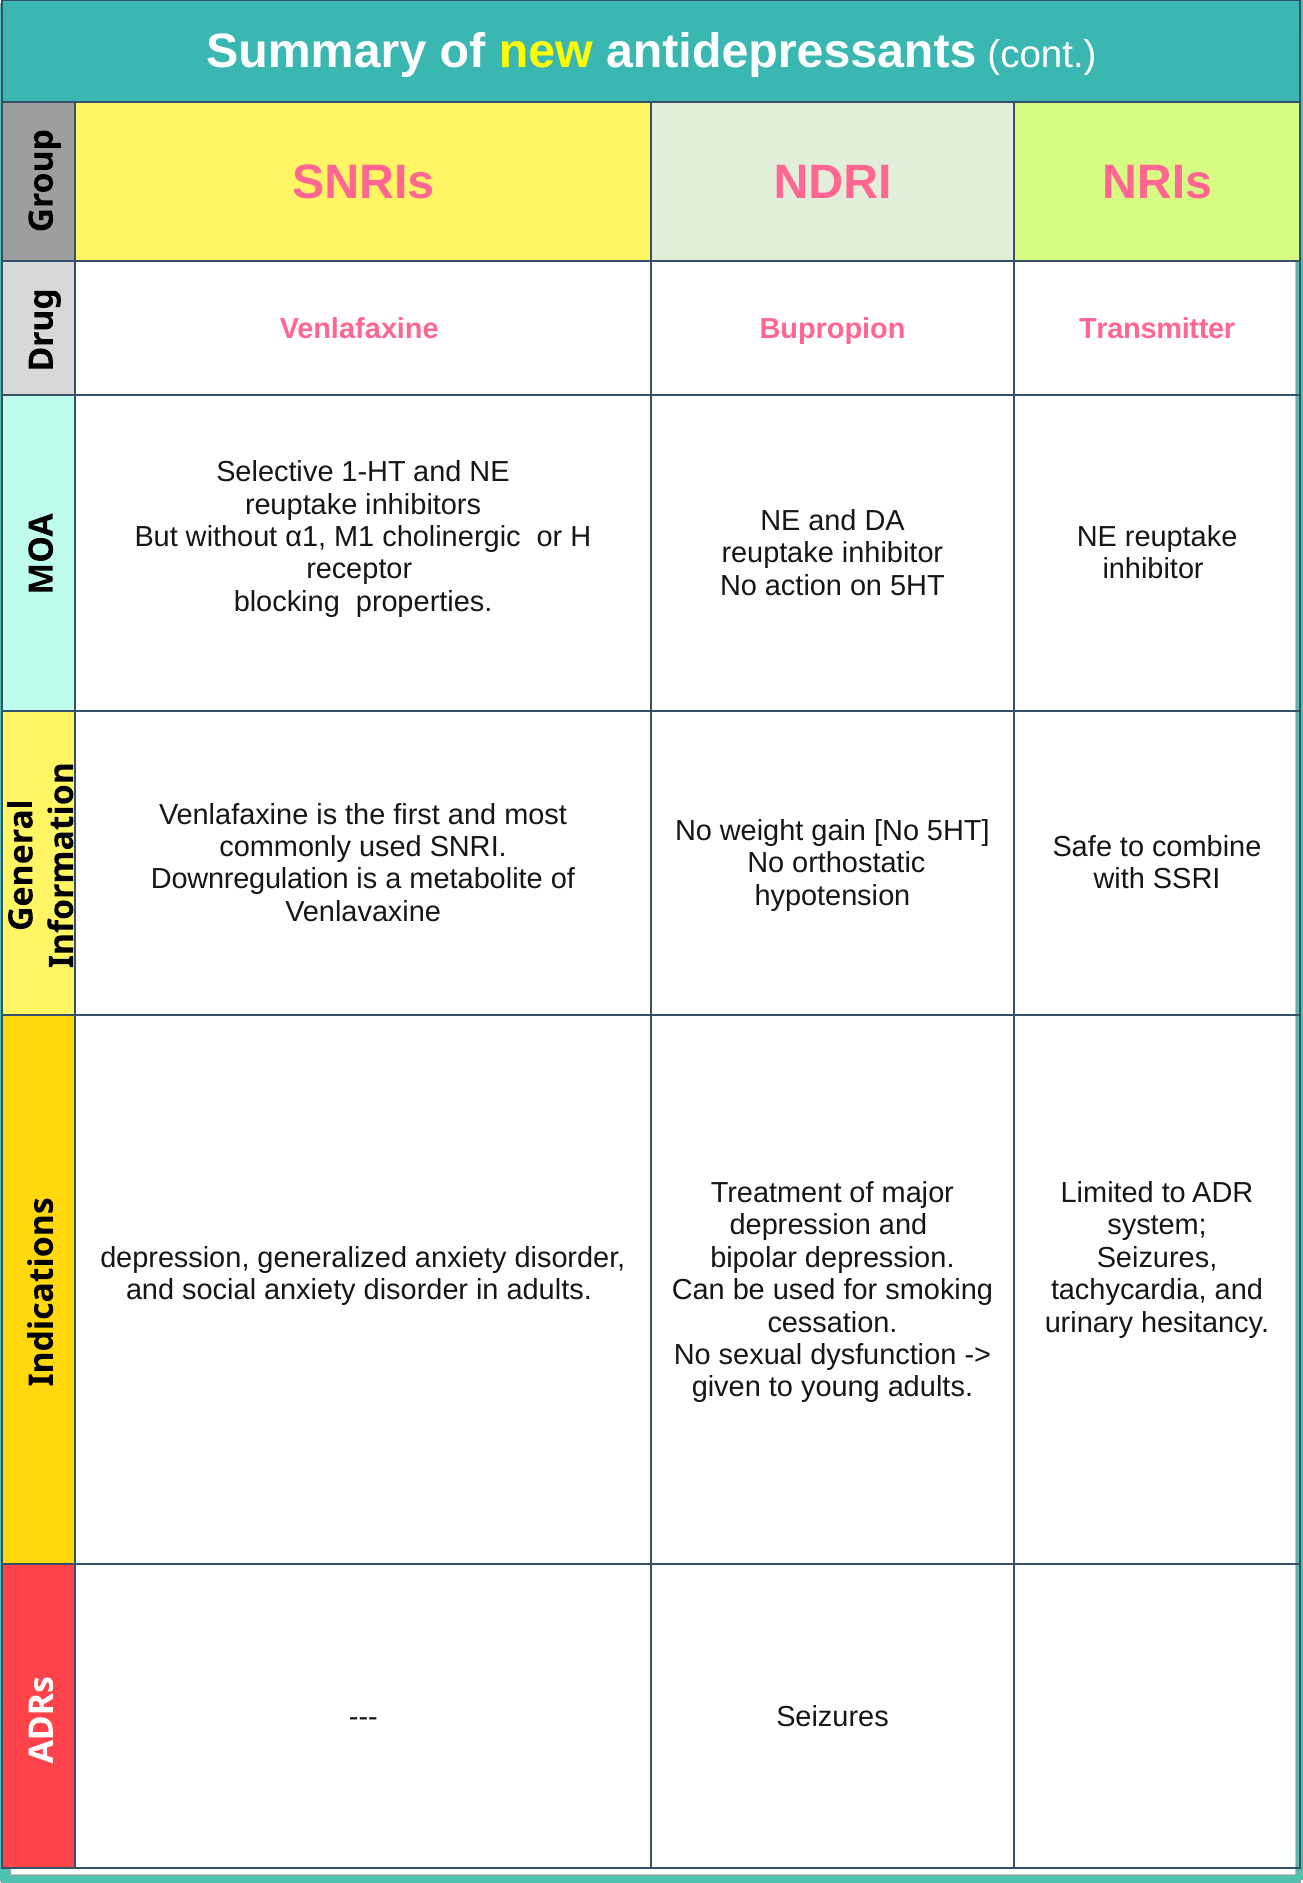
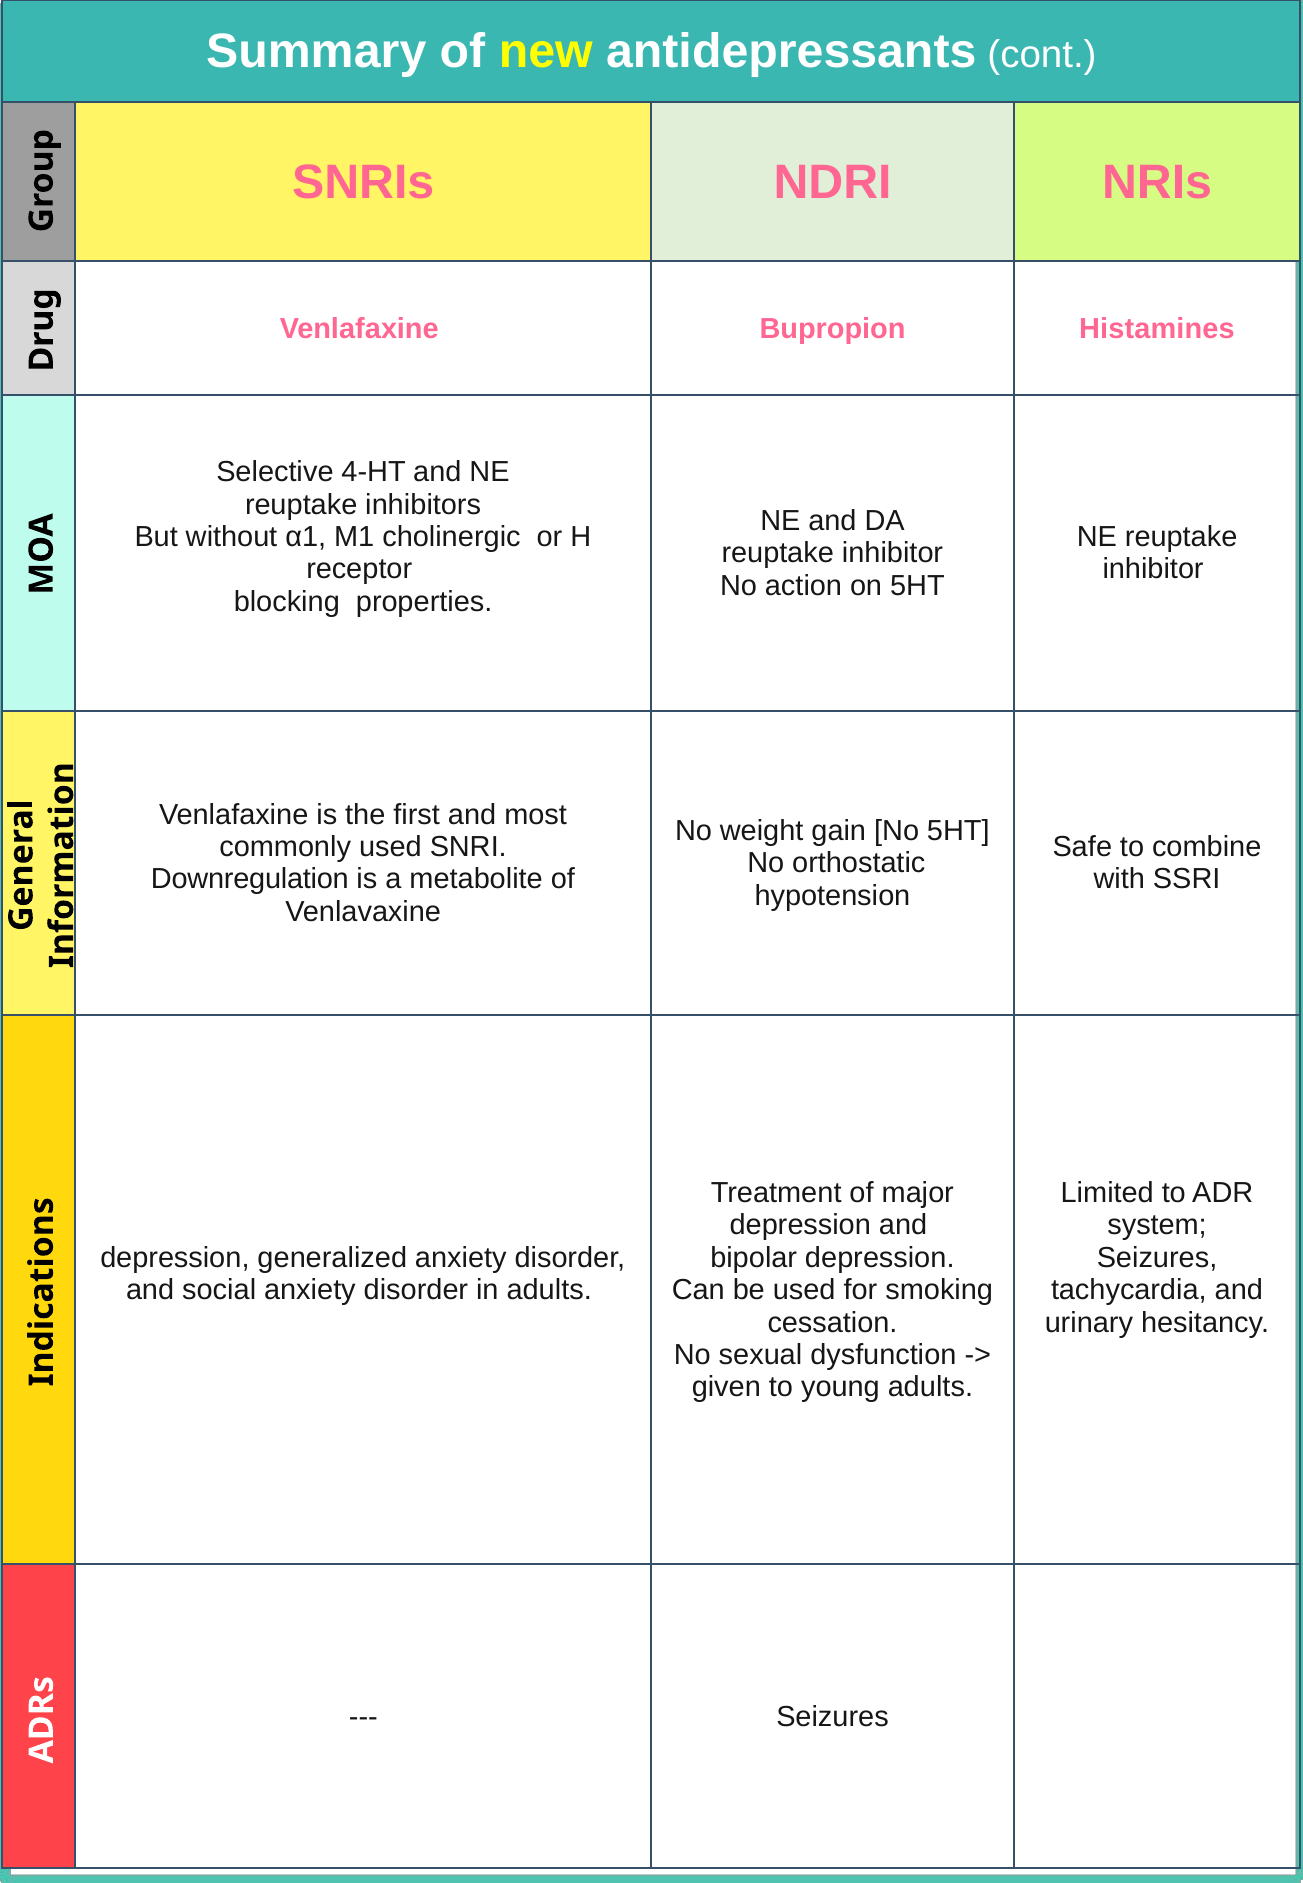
Transmitter: Transmitter -> Histamines
1-HT: 1-HT -> 4-HT
